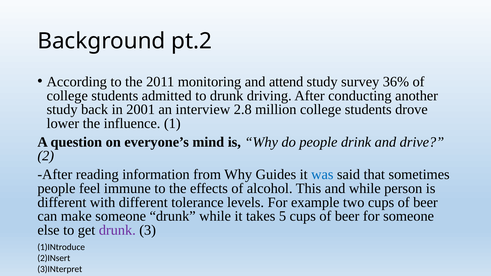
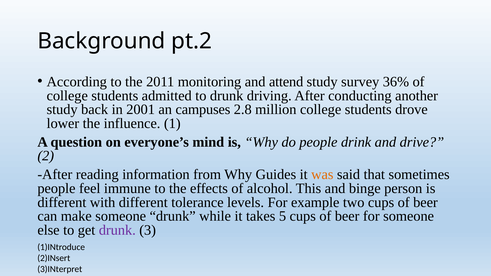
interview: interview -> campuses
was colour: blue -> orange
and while: while -> binge
